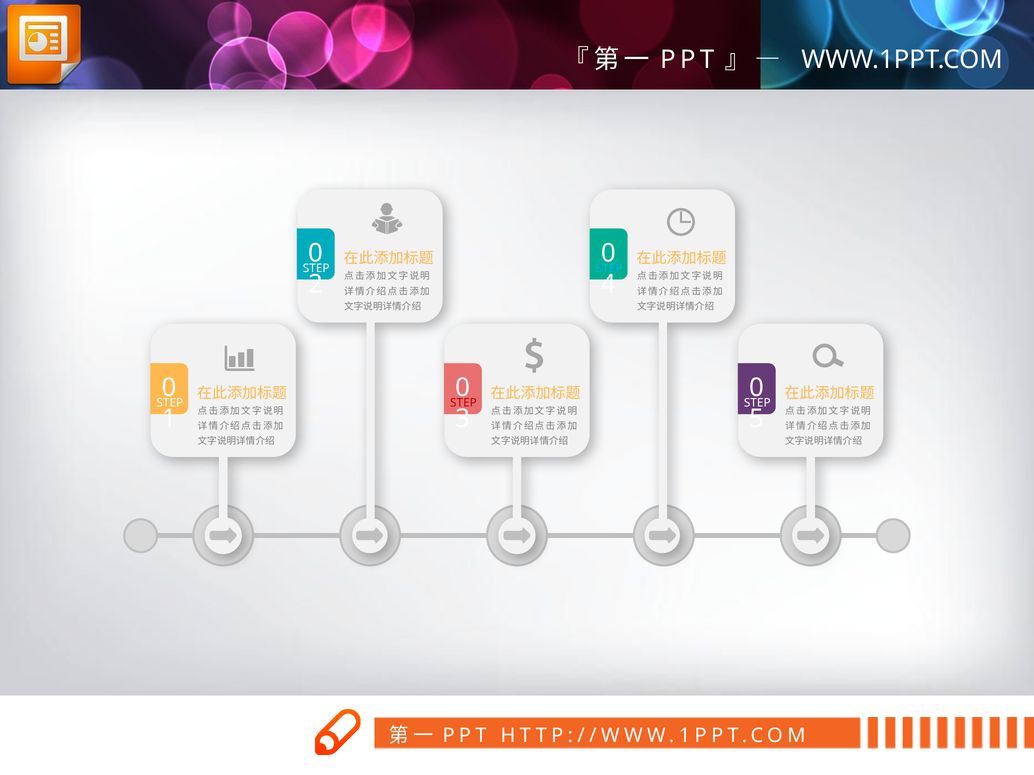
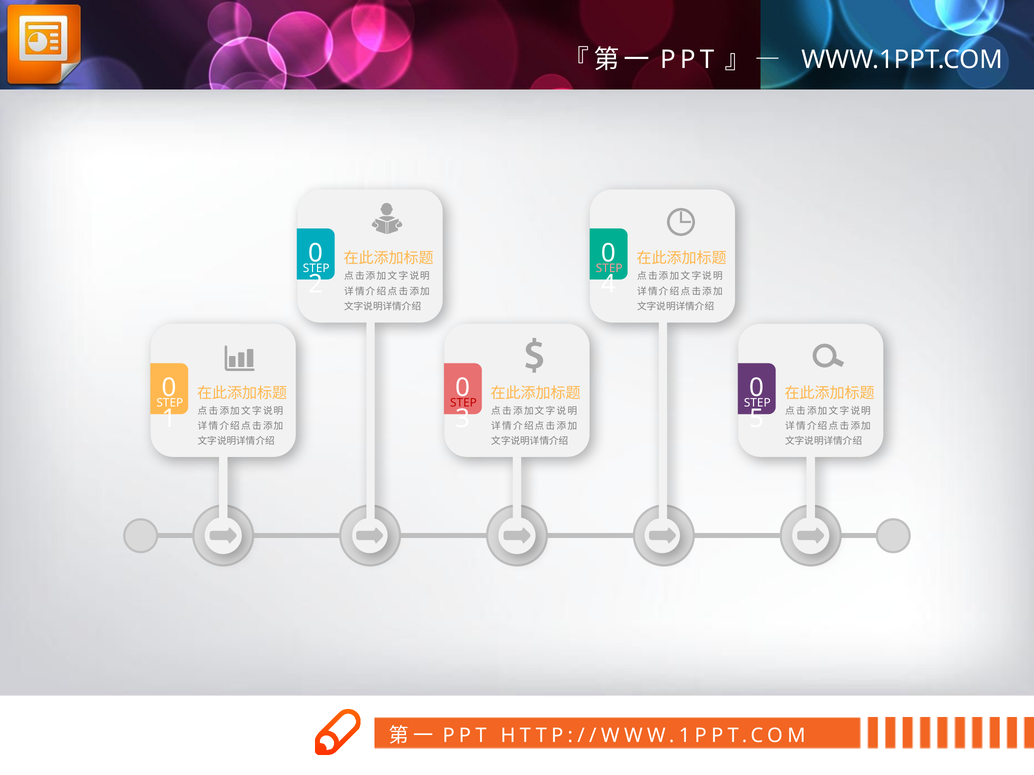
STEP at (609, 268) colour: light blue -> pink
